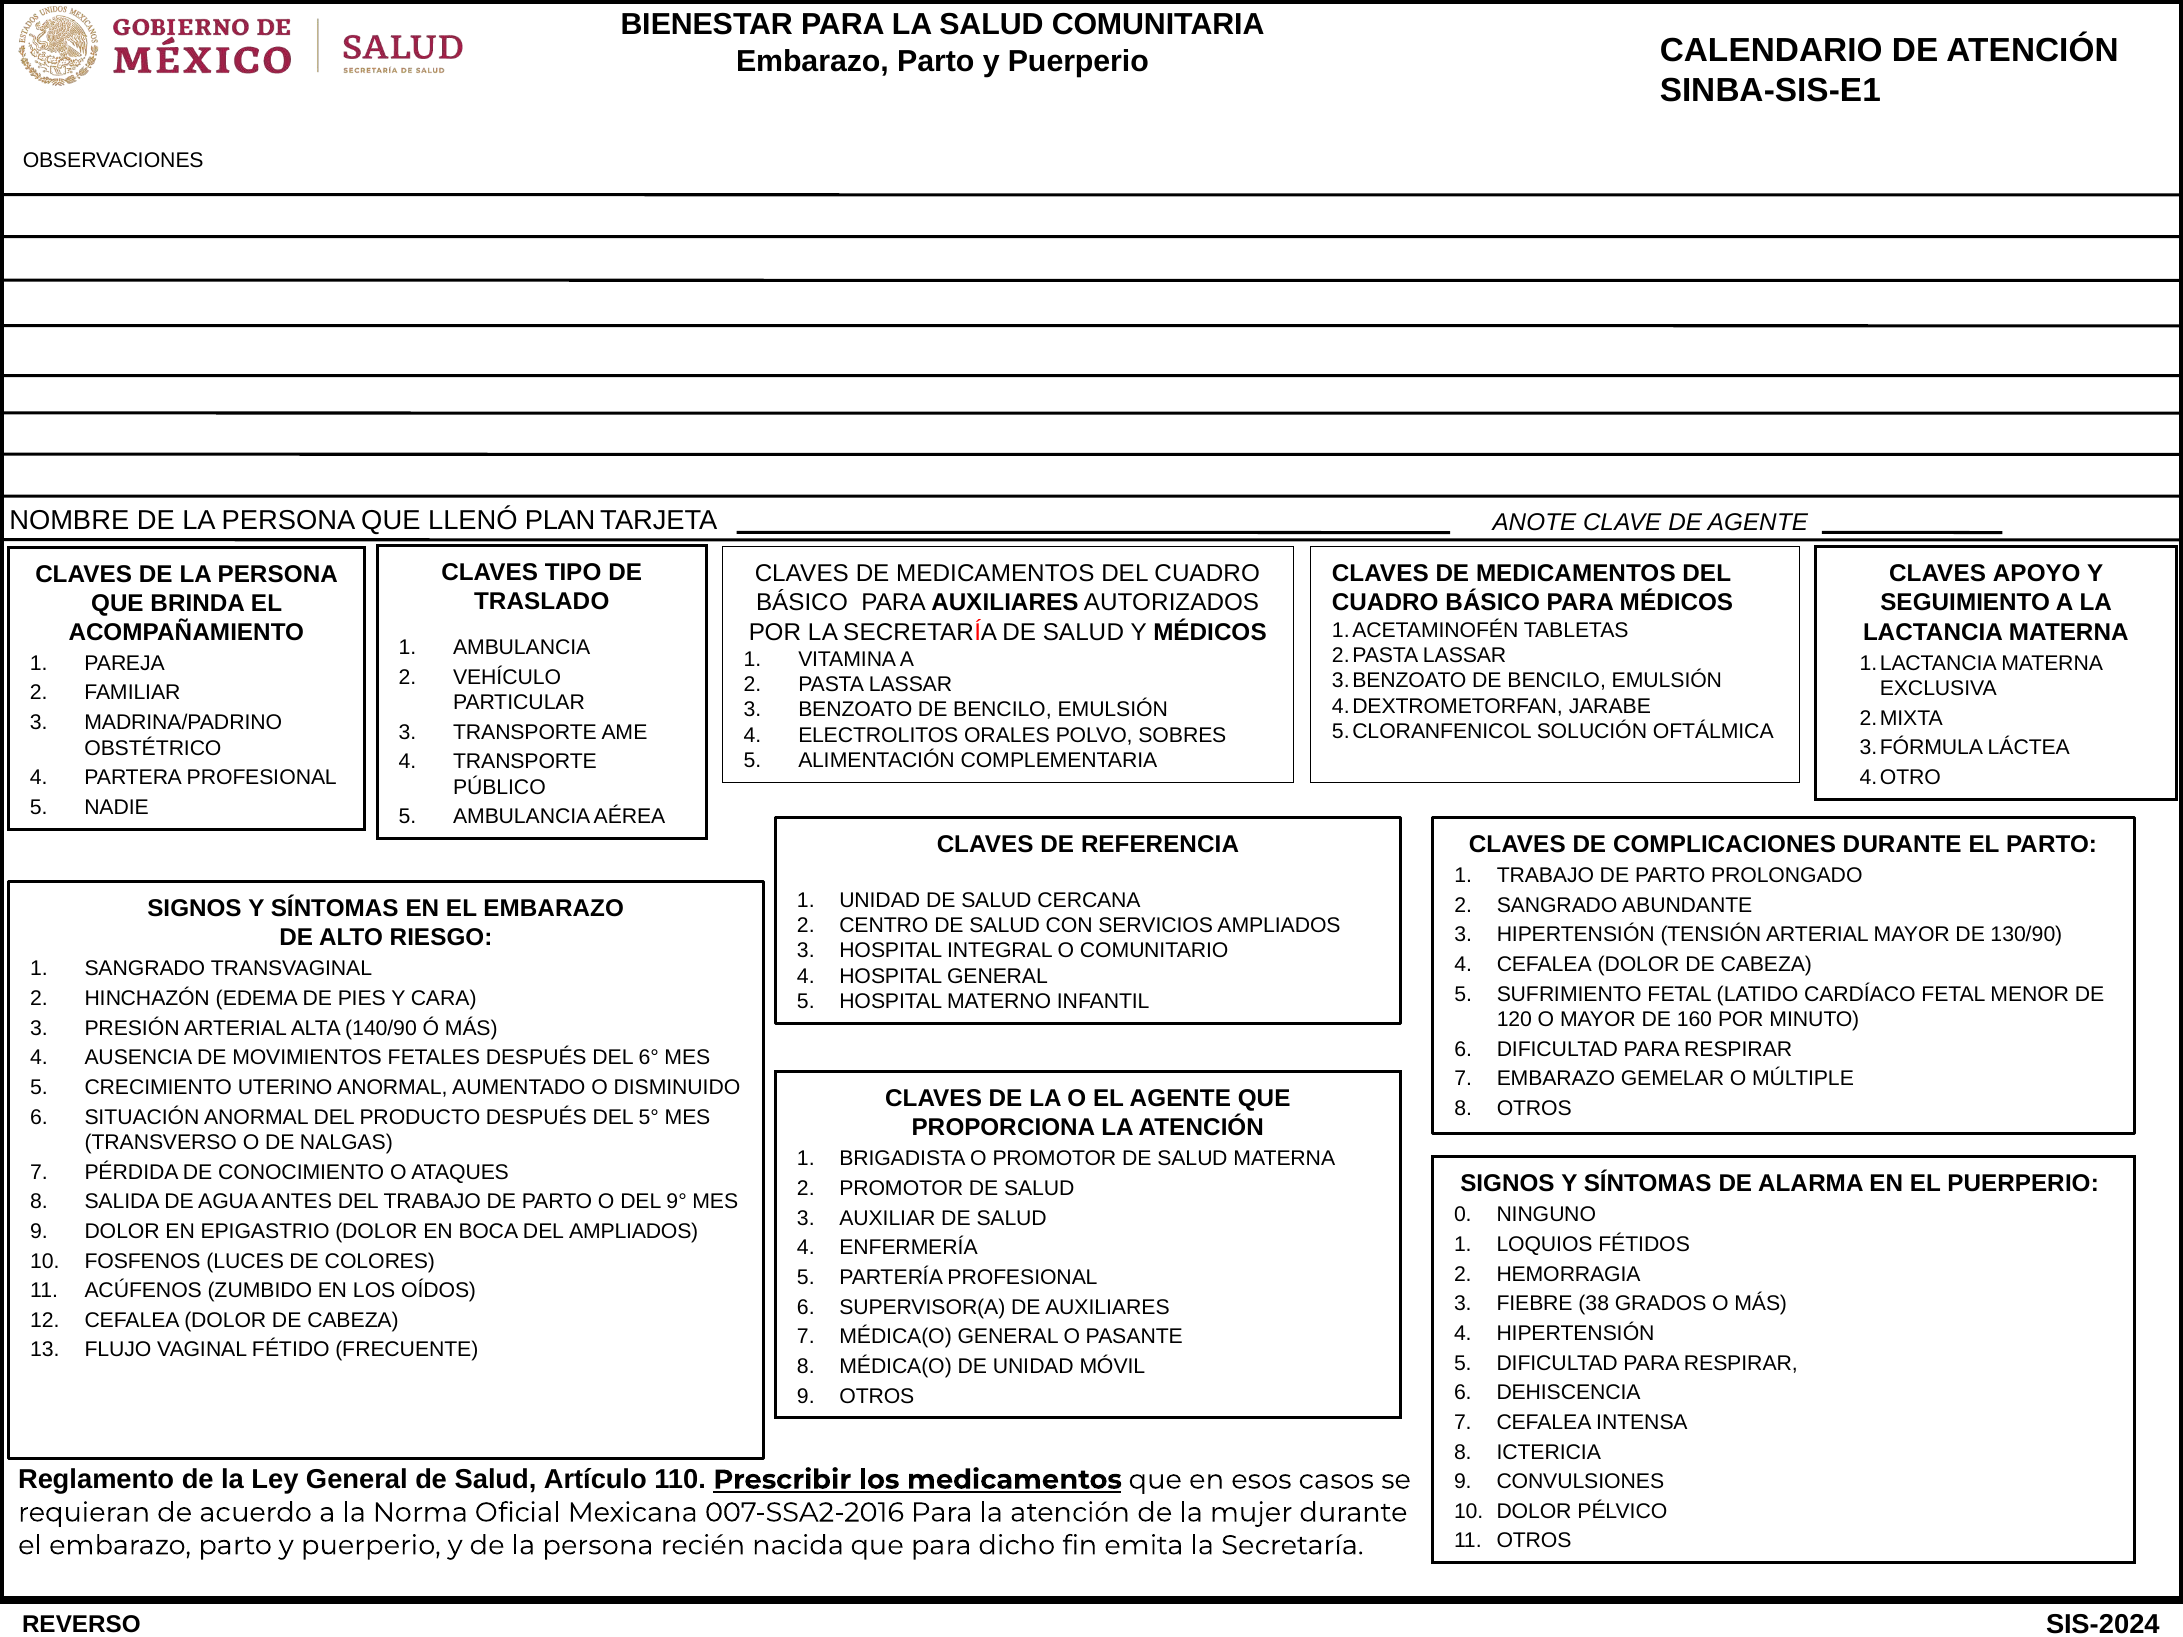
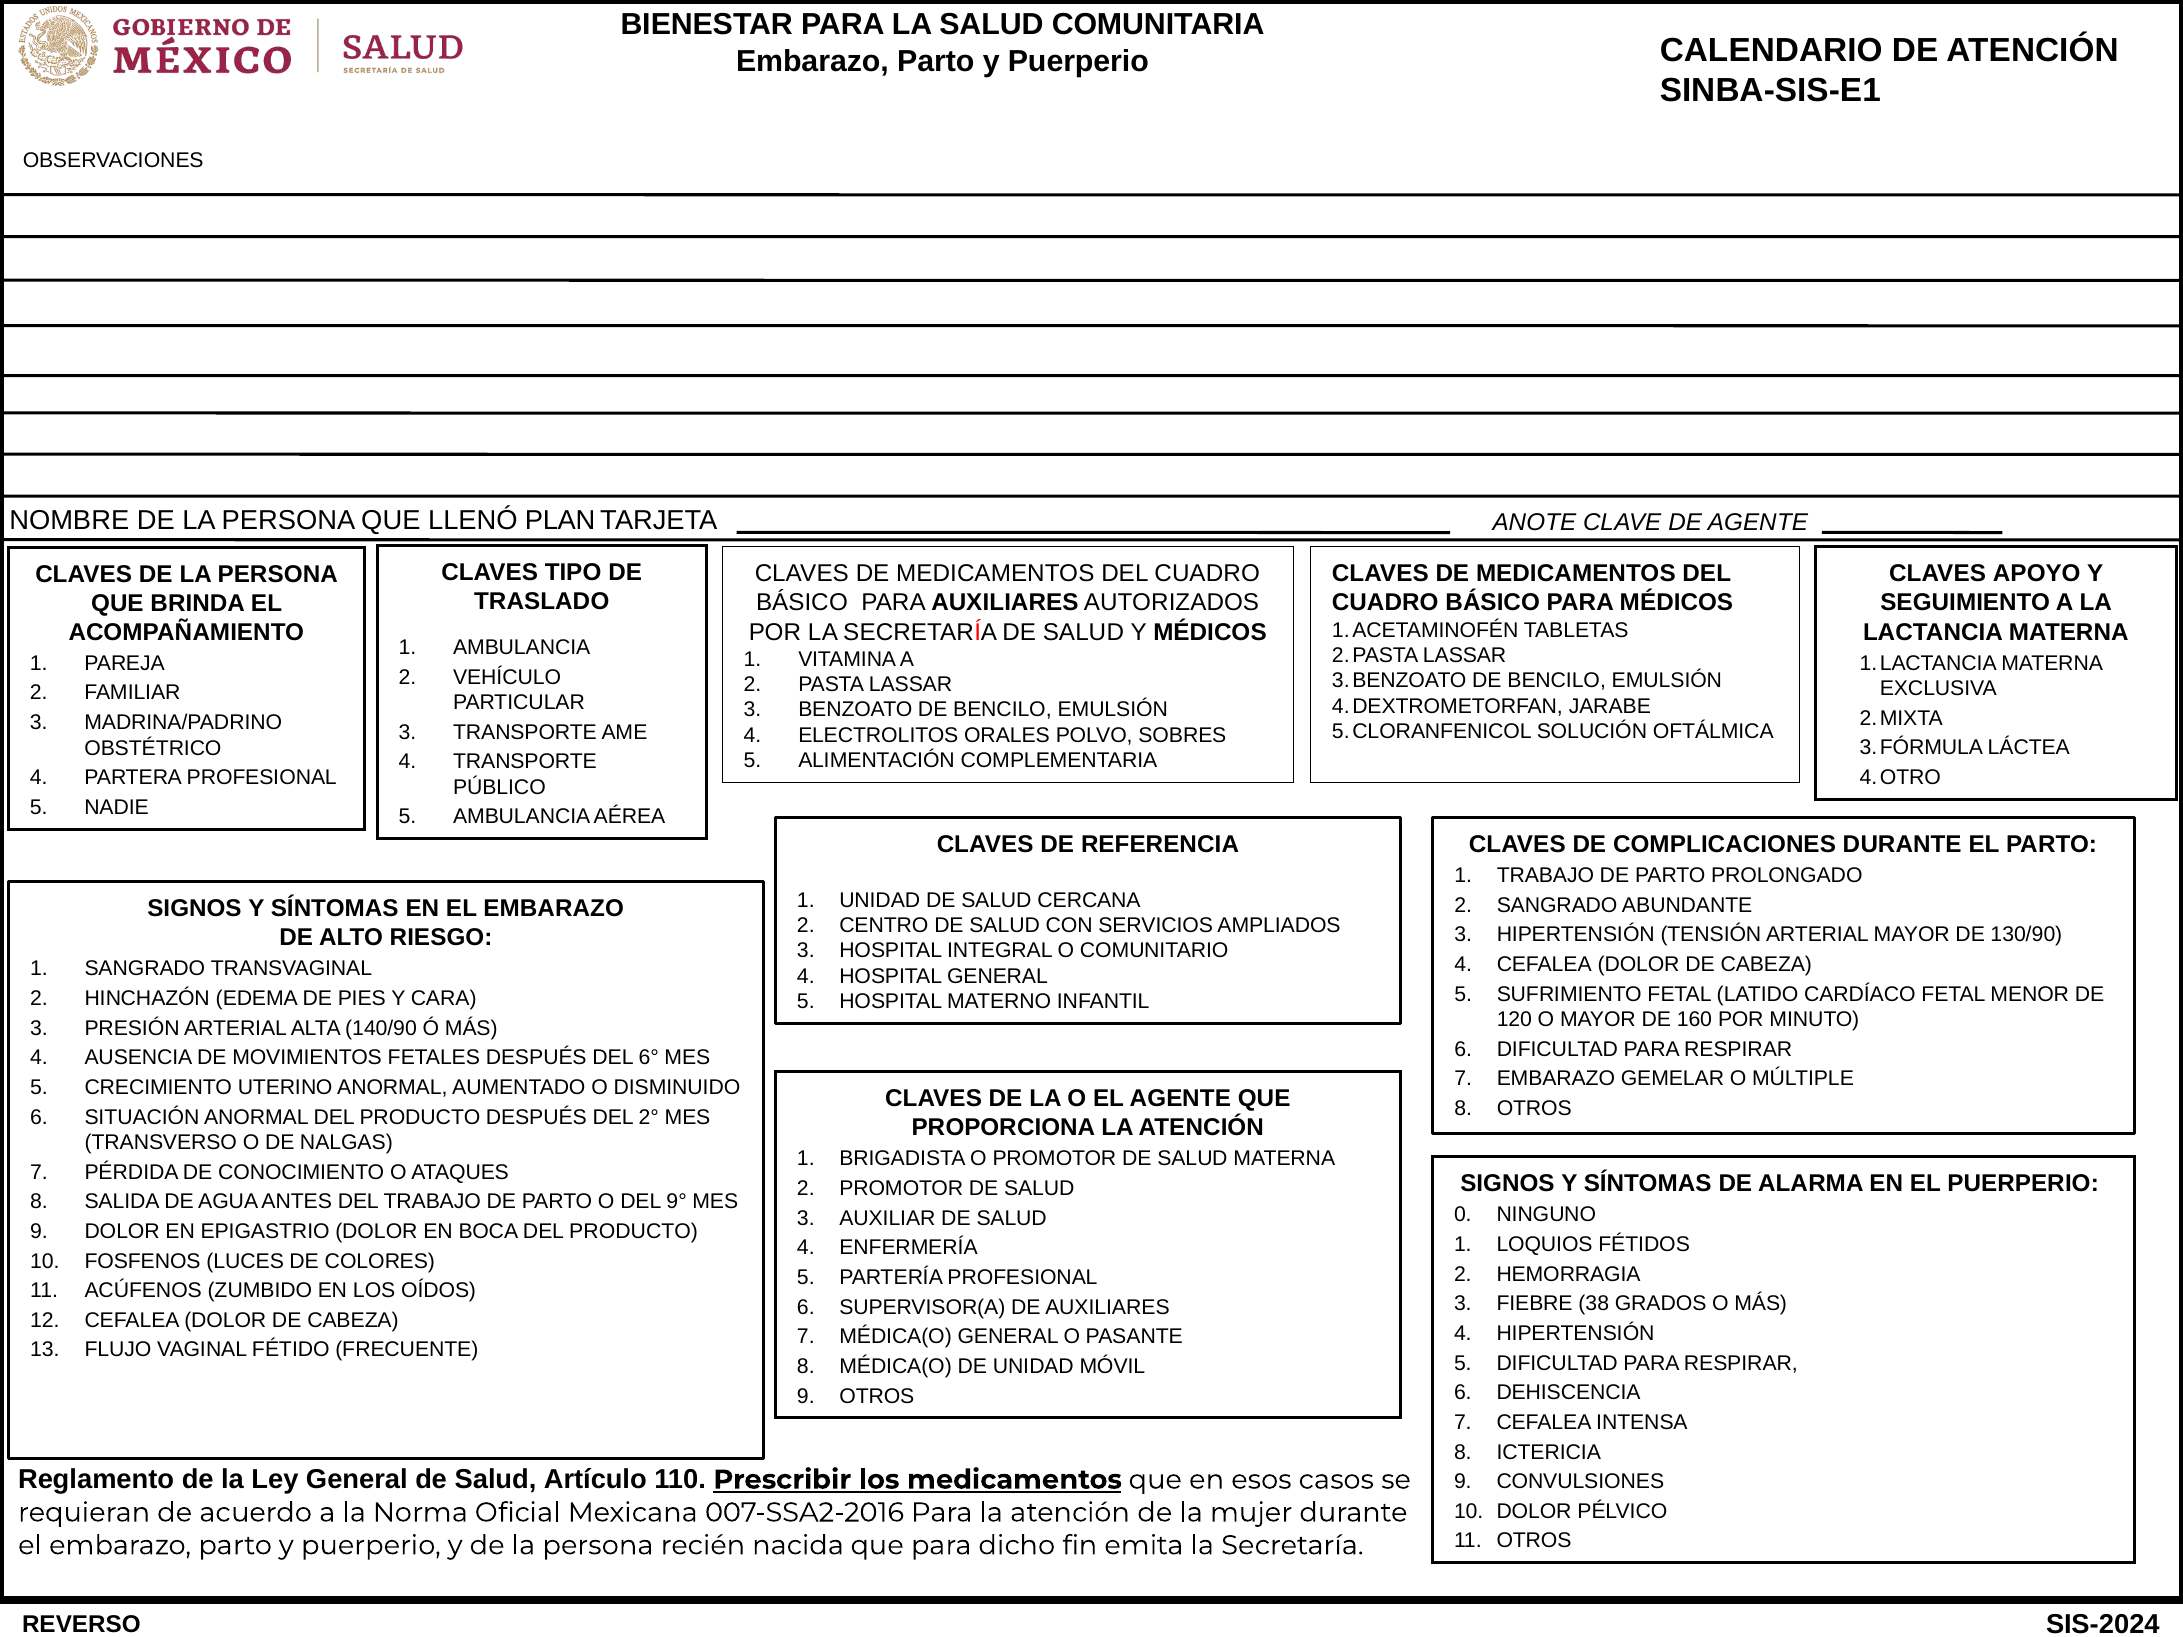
5°: 5° -> 2°
BOCA DEL AMPLIADOS: AMPLIADOS -> PRODUCTO
